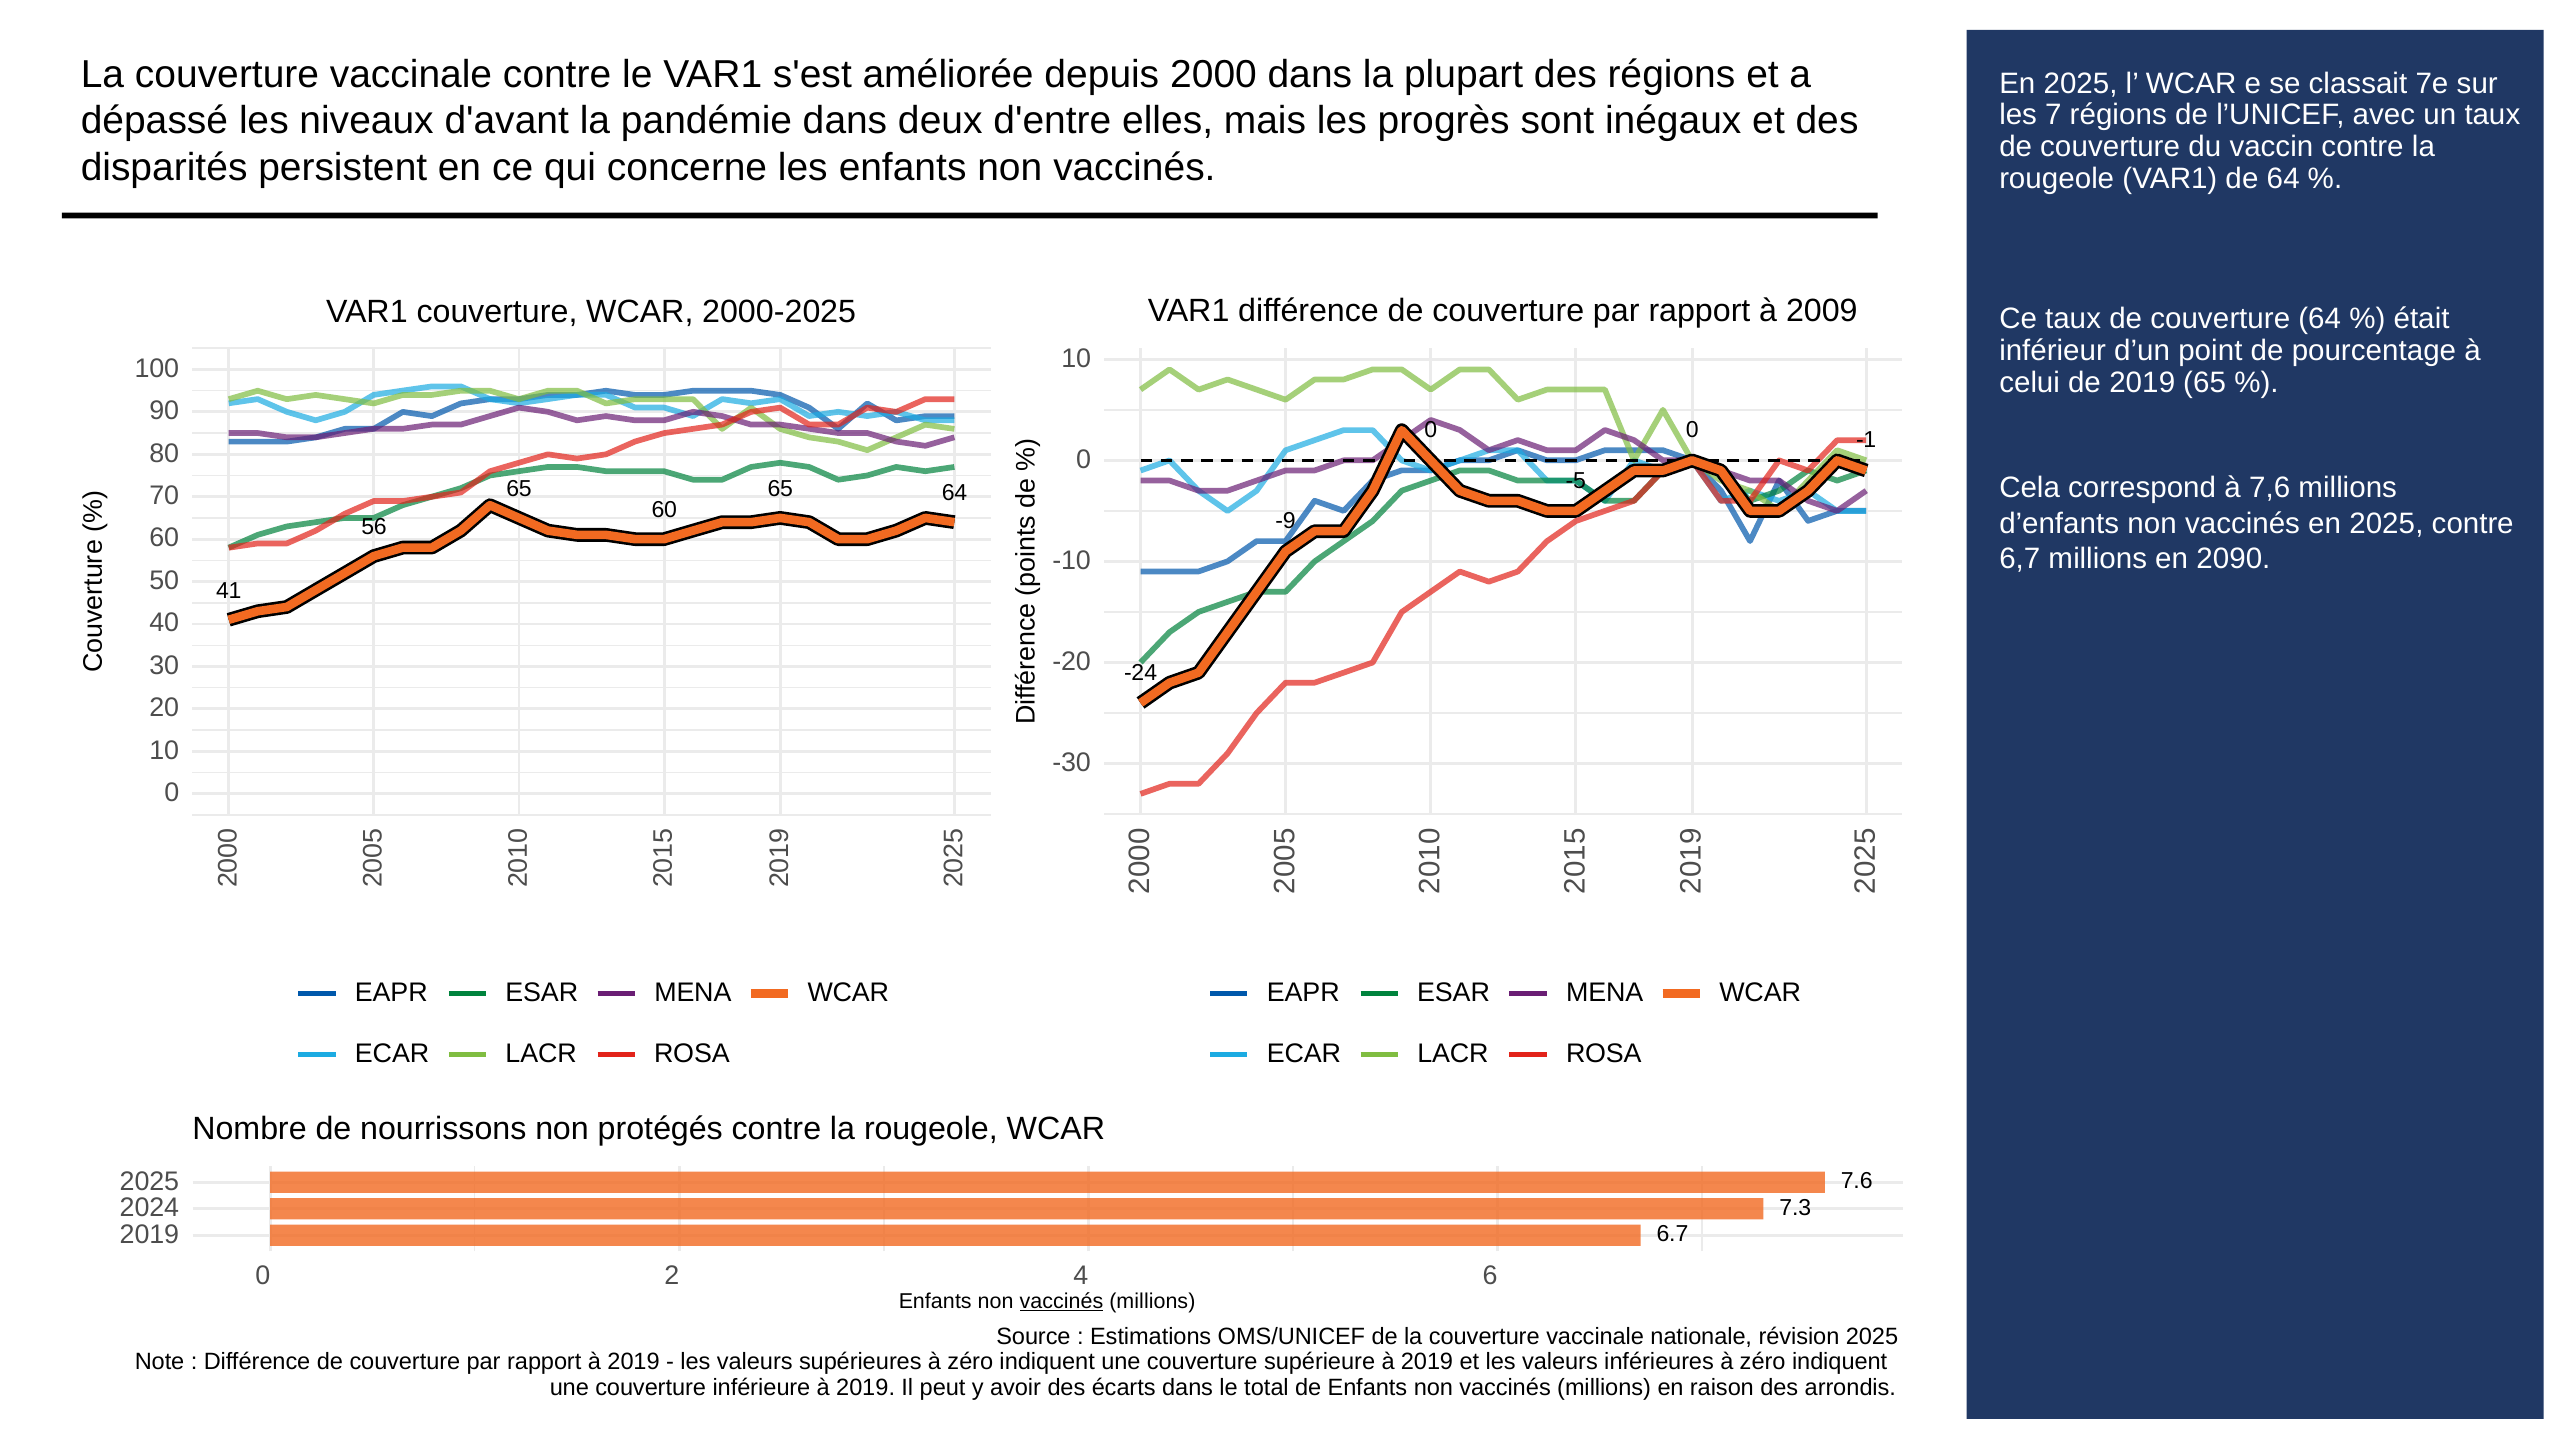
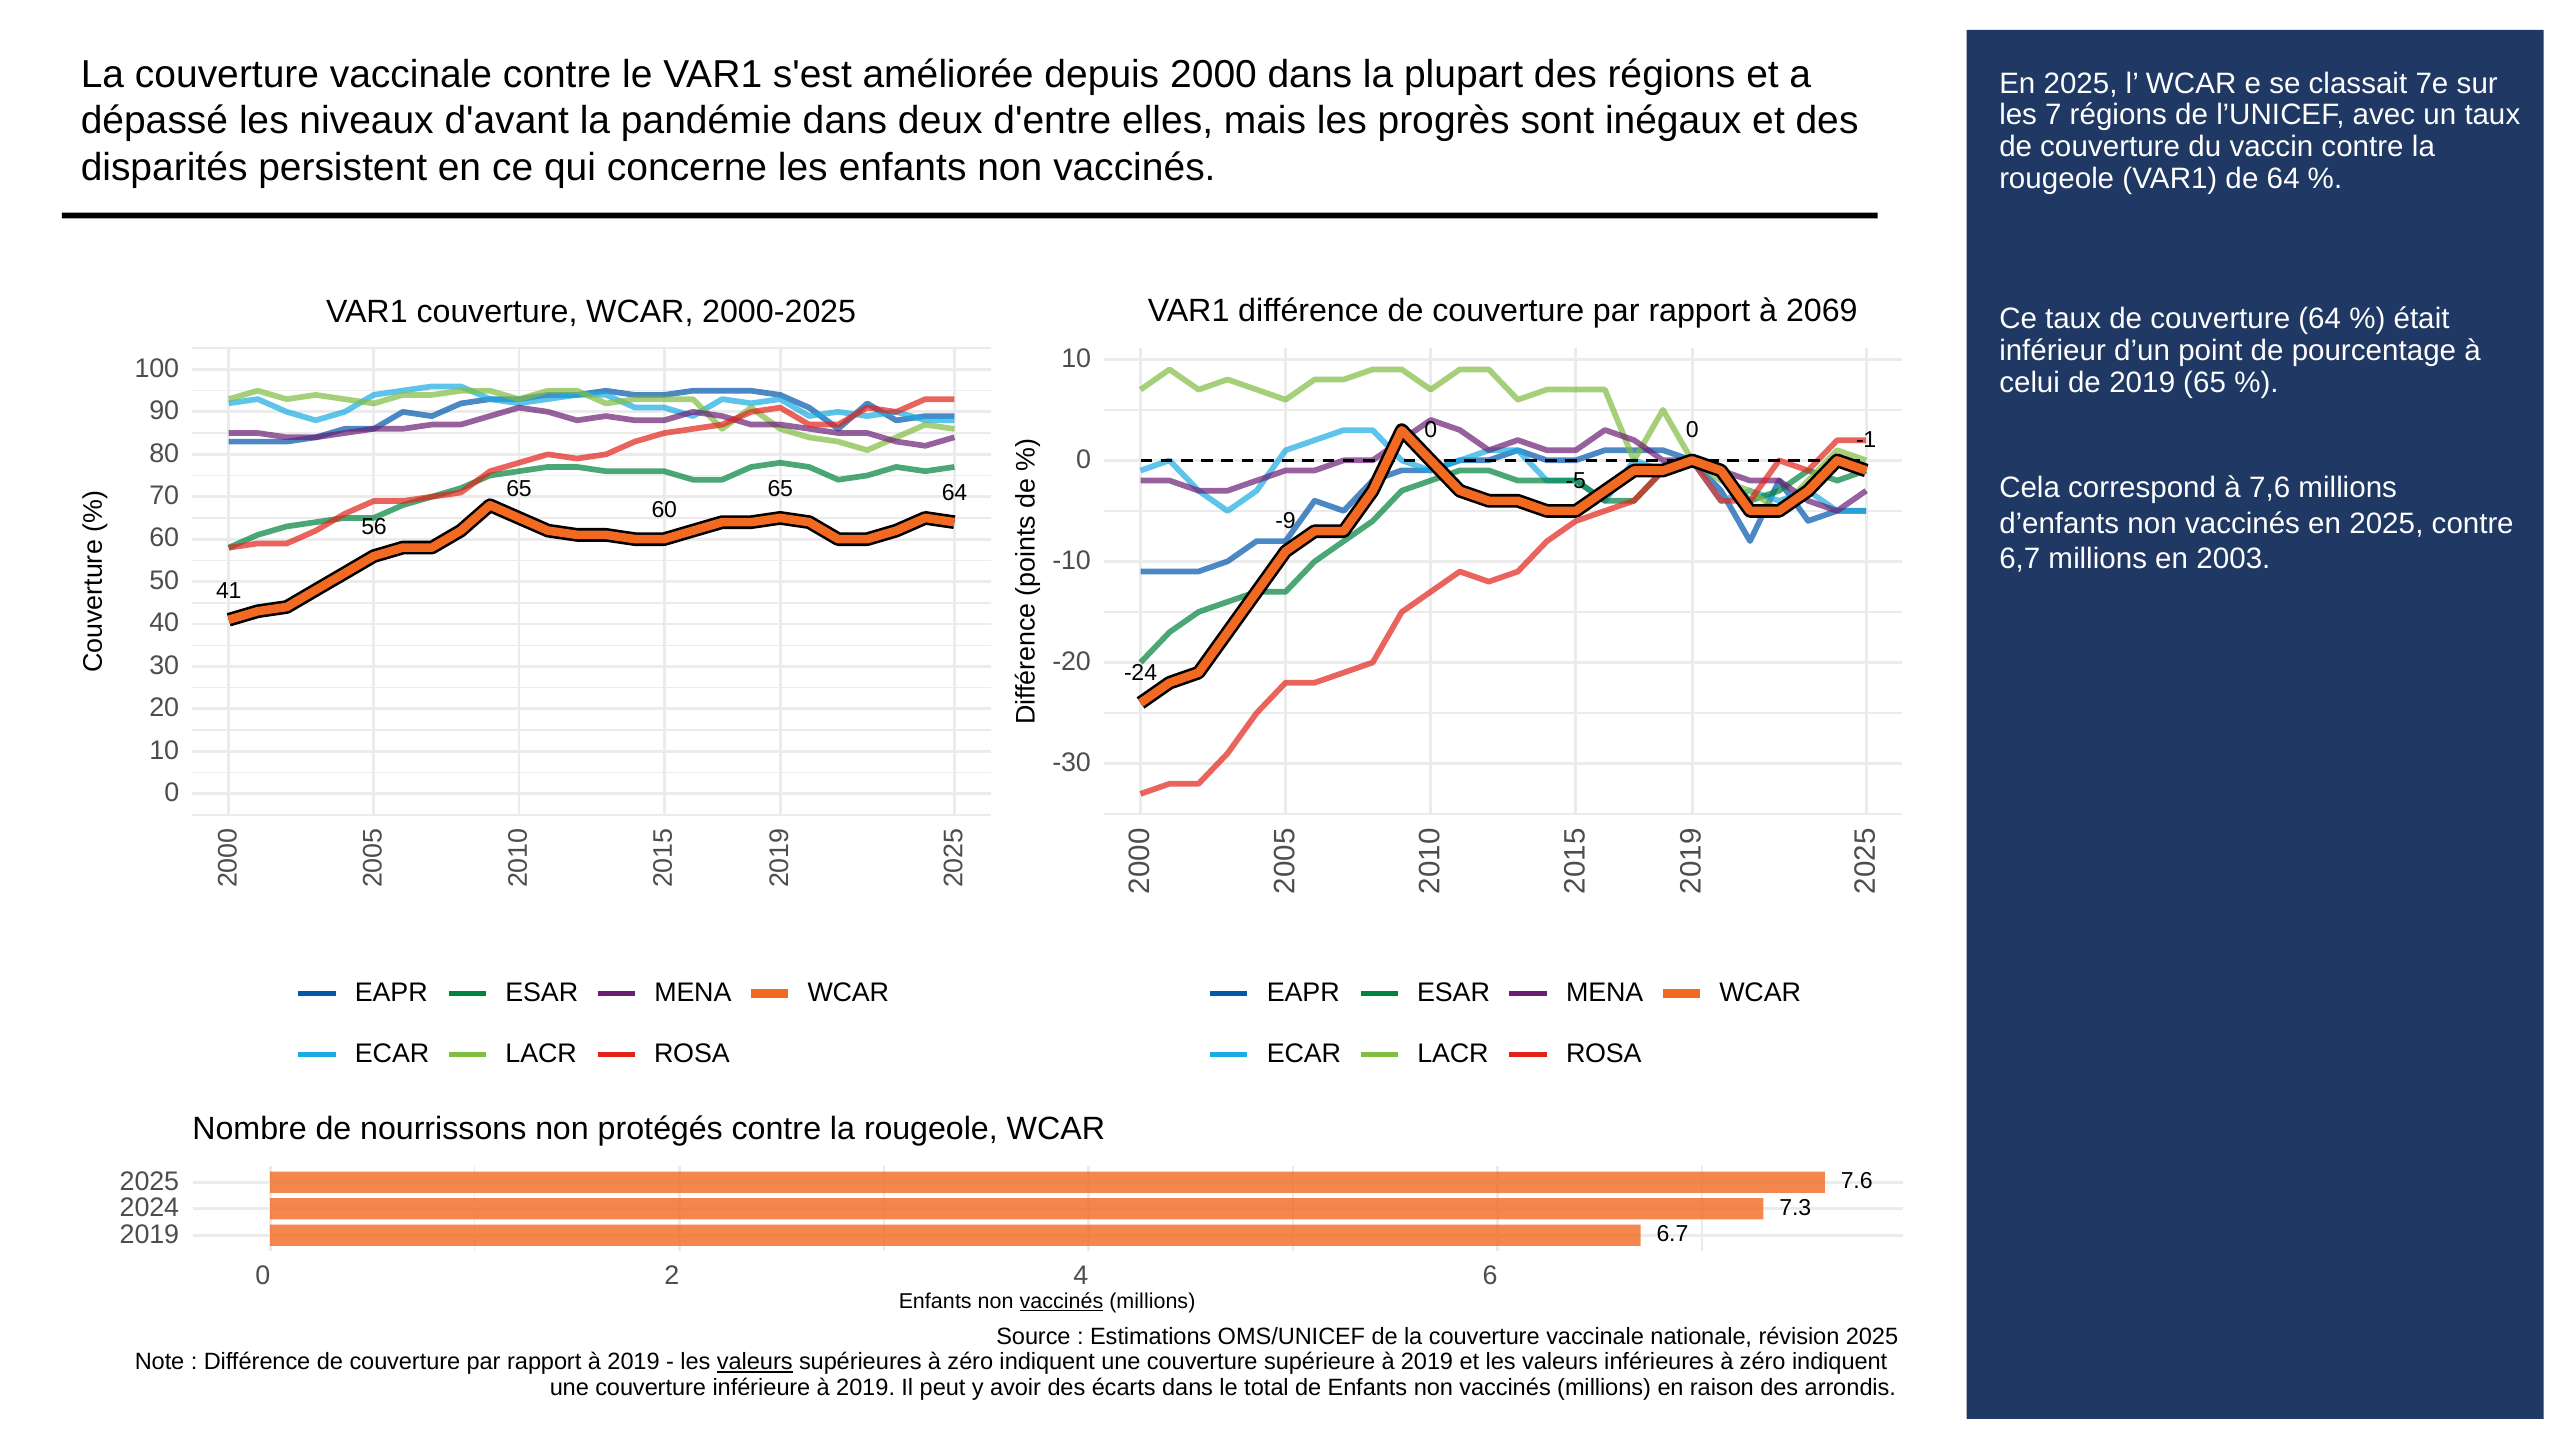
2009: 2009 -> 2069
2090: 2090 -> 2003
valeurs at (755, 1362) underline: none -> present
